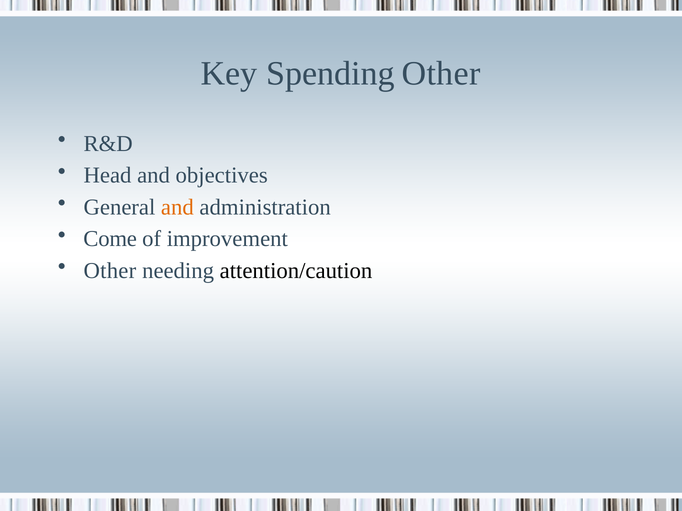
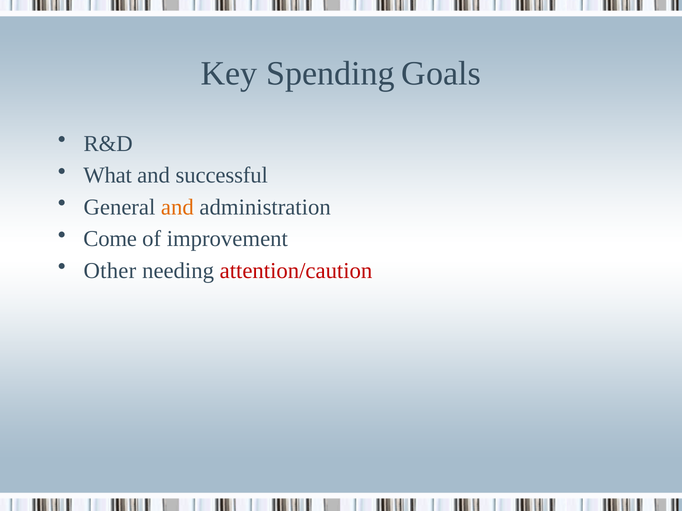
Spending Other: Other -> Goals
Head: Head -> What
objectives: objectives -> successful
attention/caution colour: black -> red
